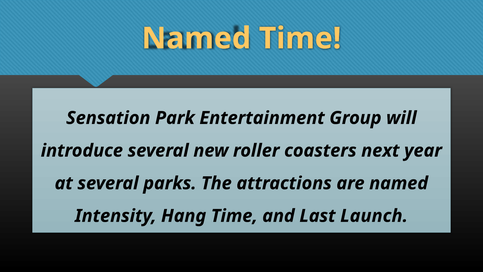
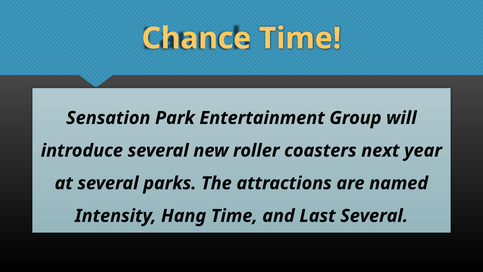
Named at (196, 38): Named -> Chance
Last Launch: Launch -> Several
